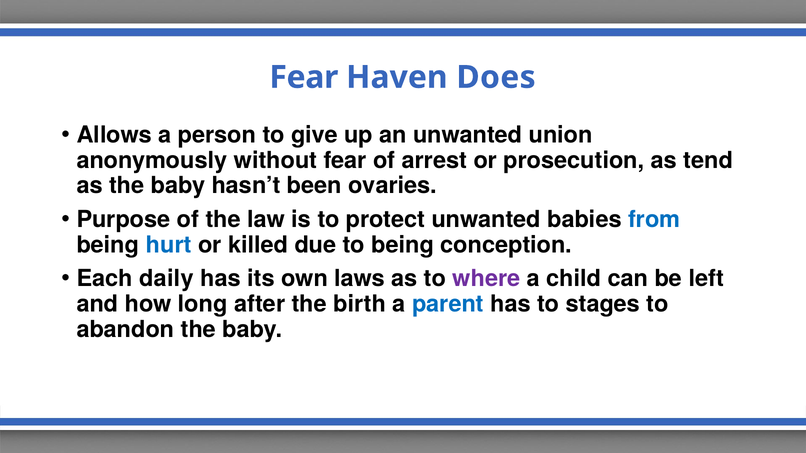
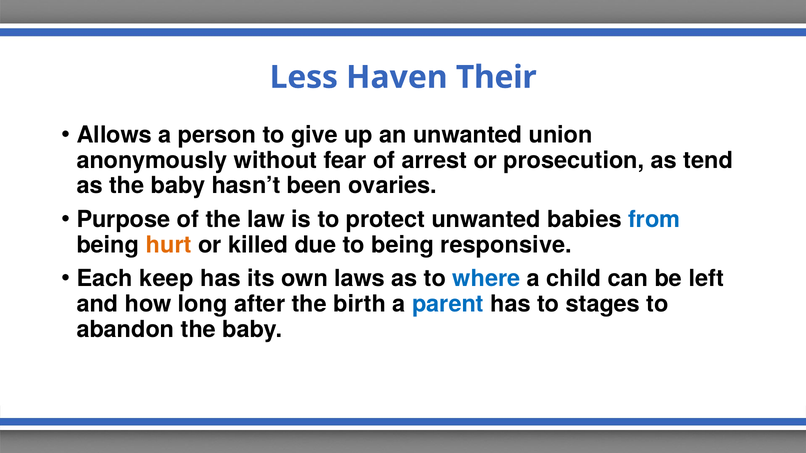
Fear at (304, 77): Fear -> Less
Does: Does -> Their
hurt colour: blue -> orange
conception: conception -> responsive
daily: daily -> keep
where colour: purple -> blue
